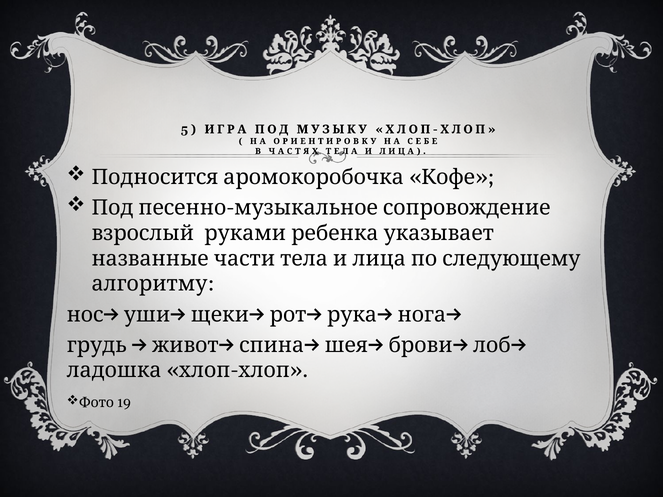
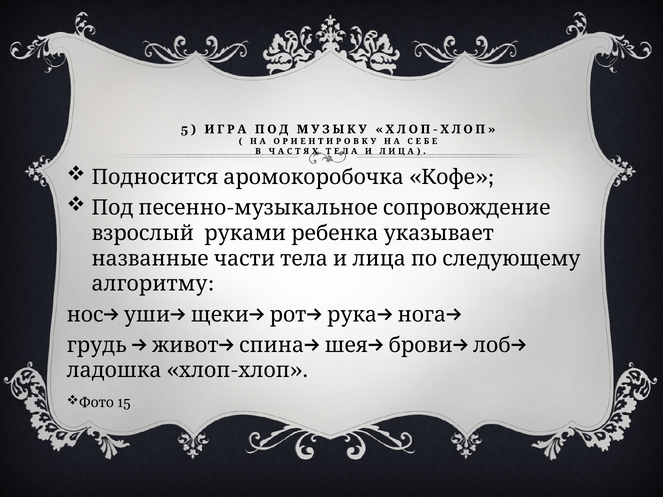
19: 19 -> 15
